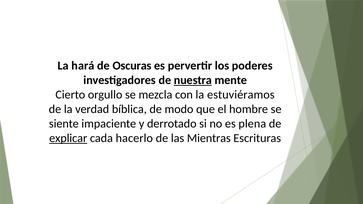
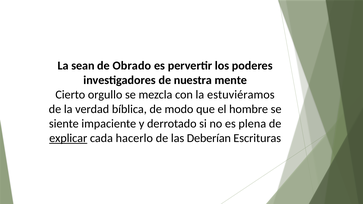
hará: hará -> sean
Oscuras: Oscuras -> Obrado
nuestra underline: present -> none
Mientras: Mientras -> Deberían
